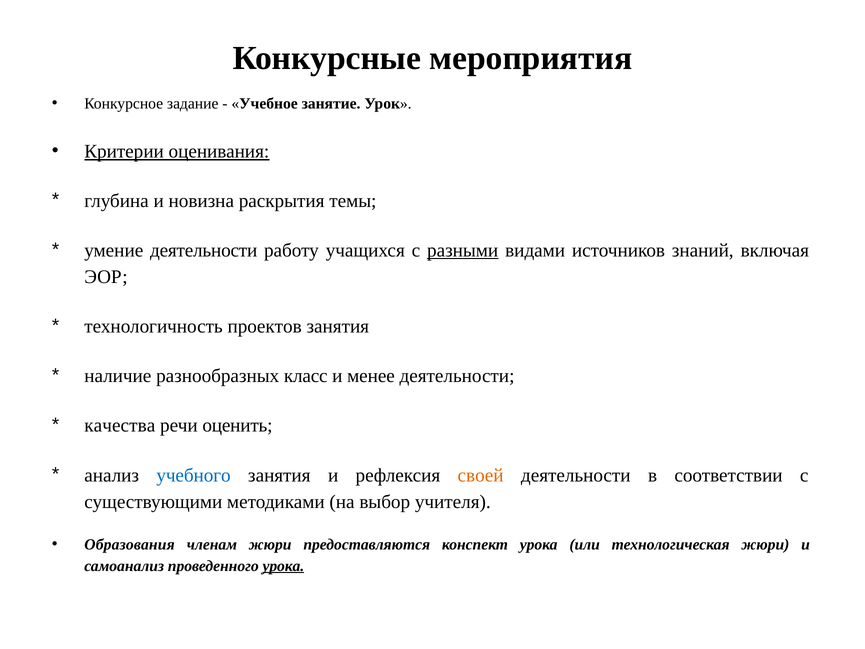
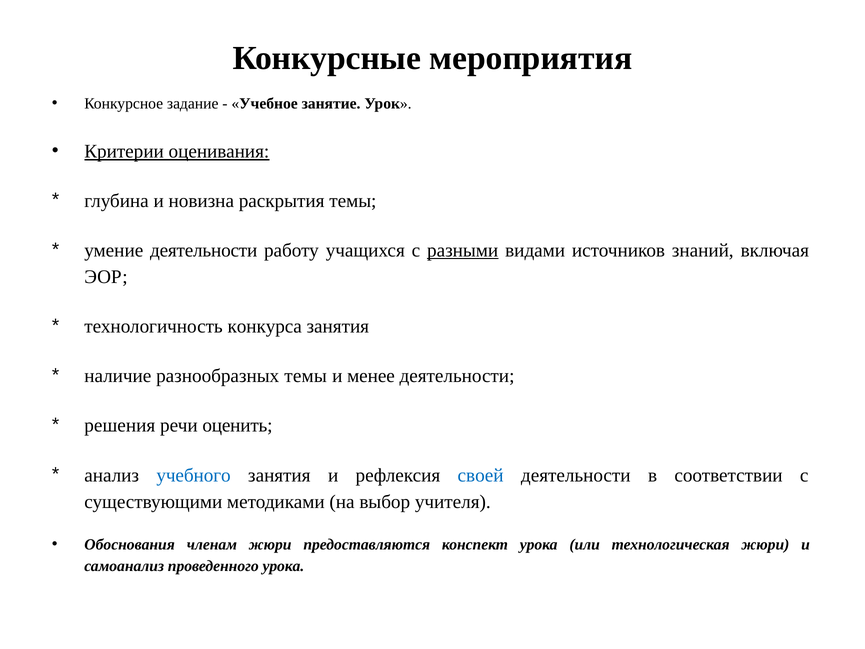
проектов: проектов -> конкурса
разнообразных класс: класс -> темы
качества: качества -> решения
своей colour: orange -> blue
Образования: Образования -> Обоснования
урока at (283, 566) underline: present -> none
